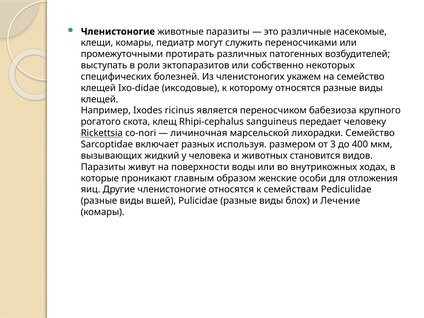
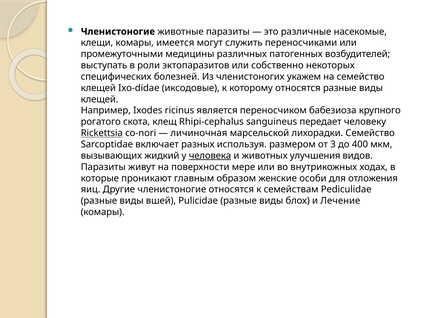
педиатр: педиатр -> имеется
протирать: протирать -> медицины
человека underline: none -> present
становится: становится -> улучшения
воды: воды -> мере
